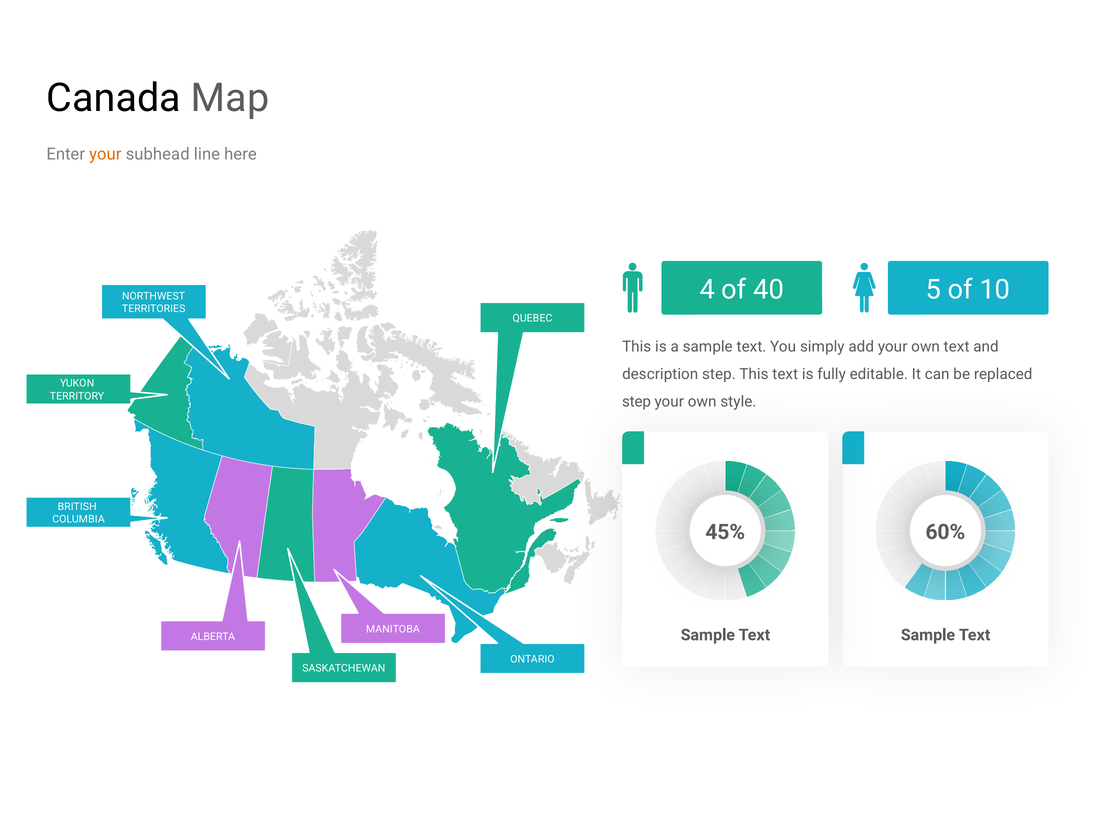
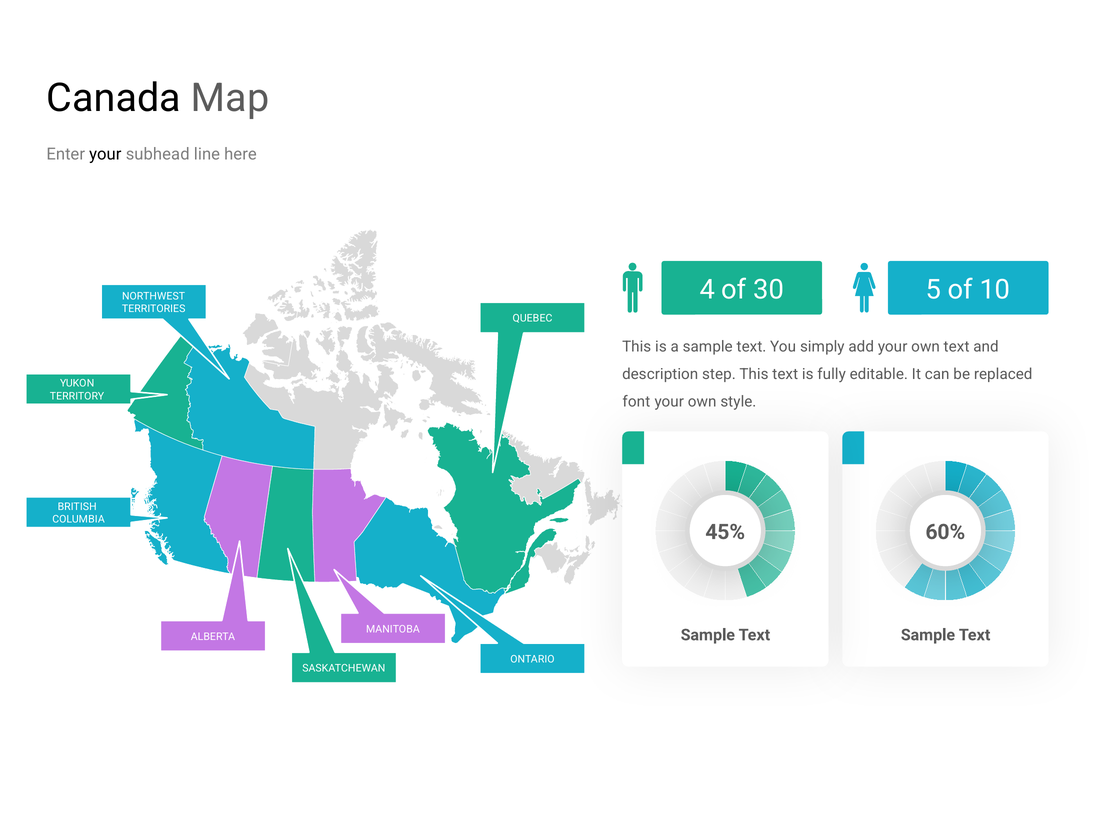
your at (105, 154) colour: orange -> black
40: 40 -> 30
step at (637, 401): step -> font
